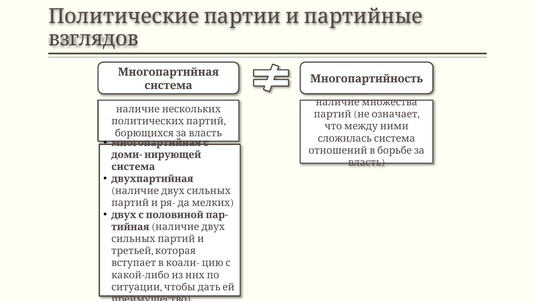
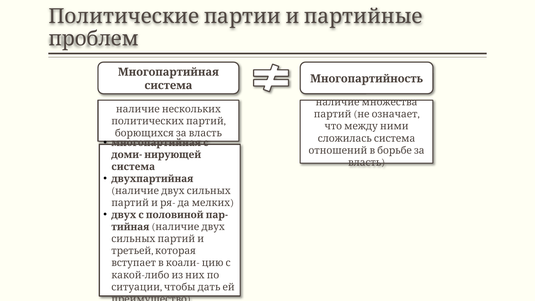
взглядов: взглядов -> проблем
